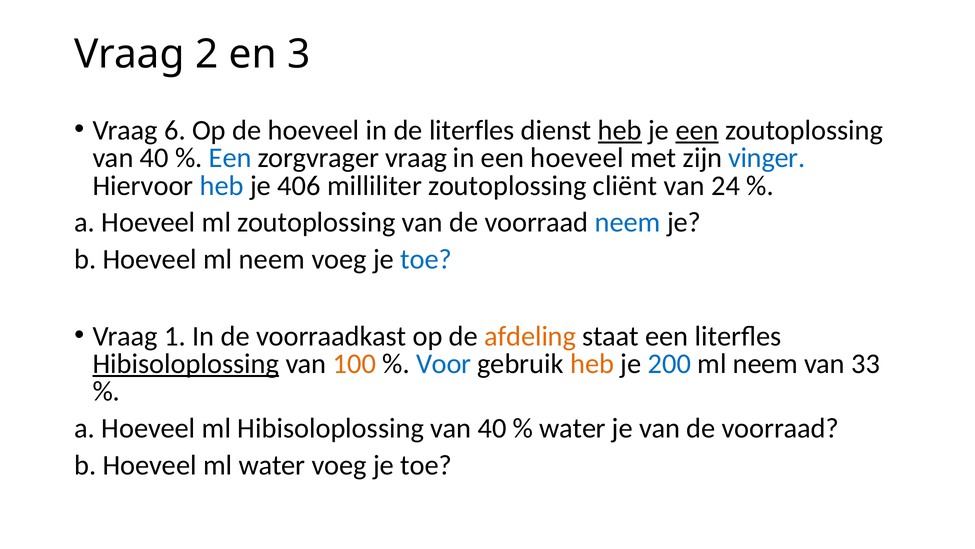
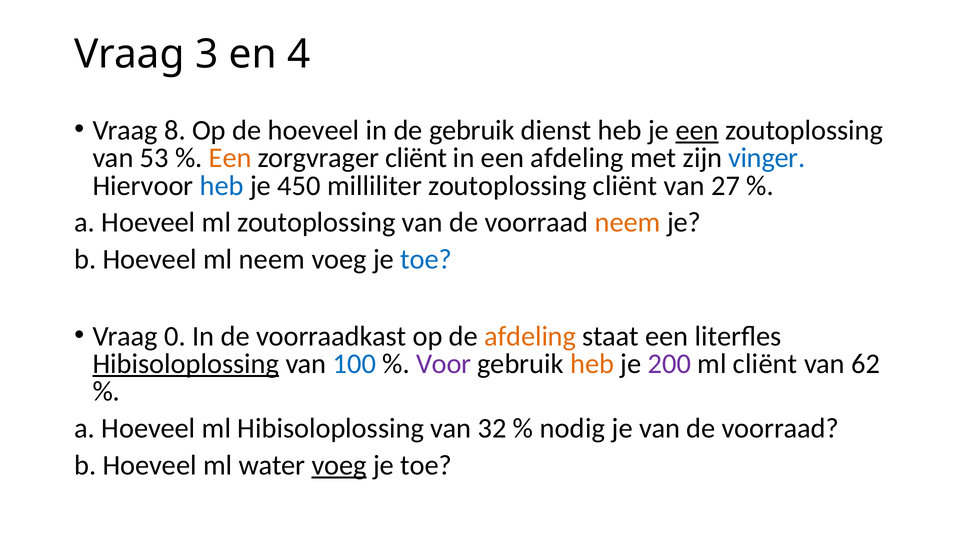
2: 2 -> 3
3: 3 -> 4
6: 6 -> 8
de literfles: literfles -> gebruik
heb at (620, 130) underline: present -> none
40 at (154, 158): 40 -> 53
Een at (230, 158) colour: blue -> orange
zorgvrager vraag: vraag -> cliënt
een hoeveel: hoeveel -> afdeling
406: 406 -> 450
24: 24 -> 27
neem at (628, 222) colour: blue -> orange
1: 1 -> 0
100 colour: orange -> blue
Voor colour: blue -> purple
200 colour: blue -> purple
neem at (765, 363): neem -> cliënt
33: 33 -> 62
Hibisoloplossing van 40: 40 -> 32
water at (573, 428): water -> nodig
voeg at (339, 465) underline: none -> present
